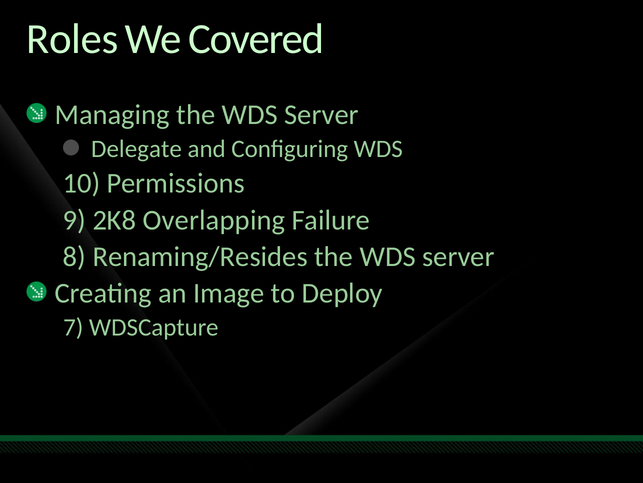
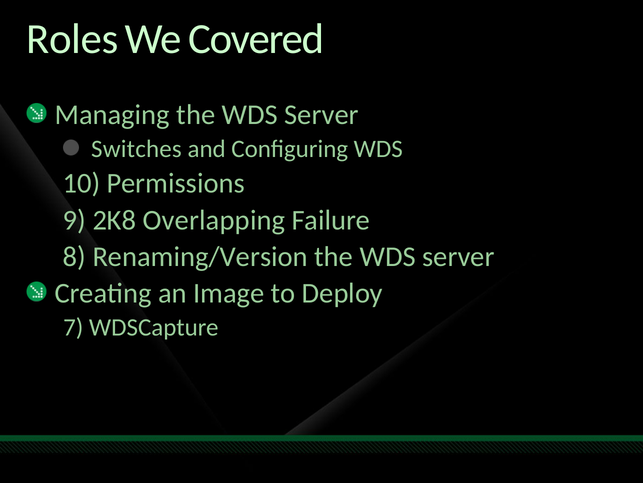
Delegate: Delegate -> Switches
Renaming/Resides: Renaming/Resides -> Renaming/Version
